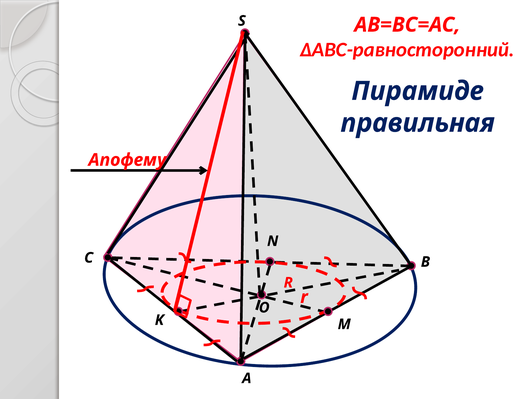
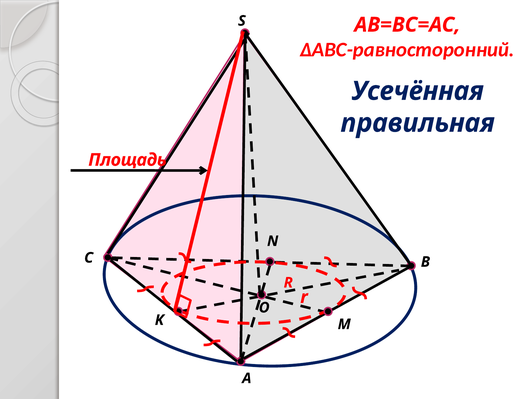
Пирамиде: Пирамиде -> Усечённая
Апофему: Апофему -> Площадь
